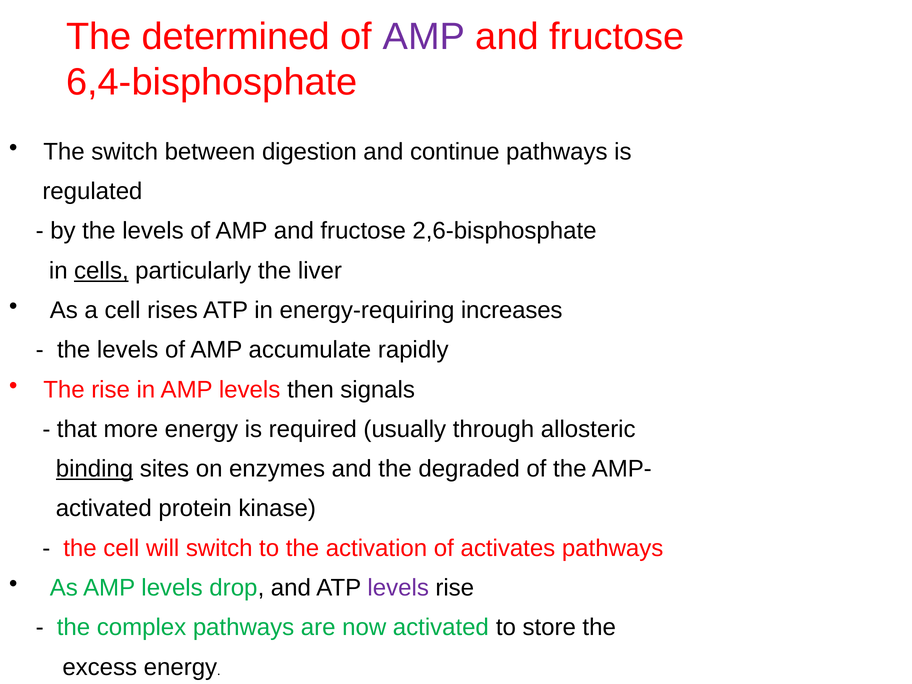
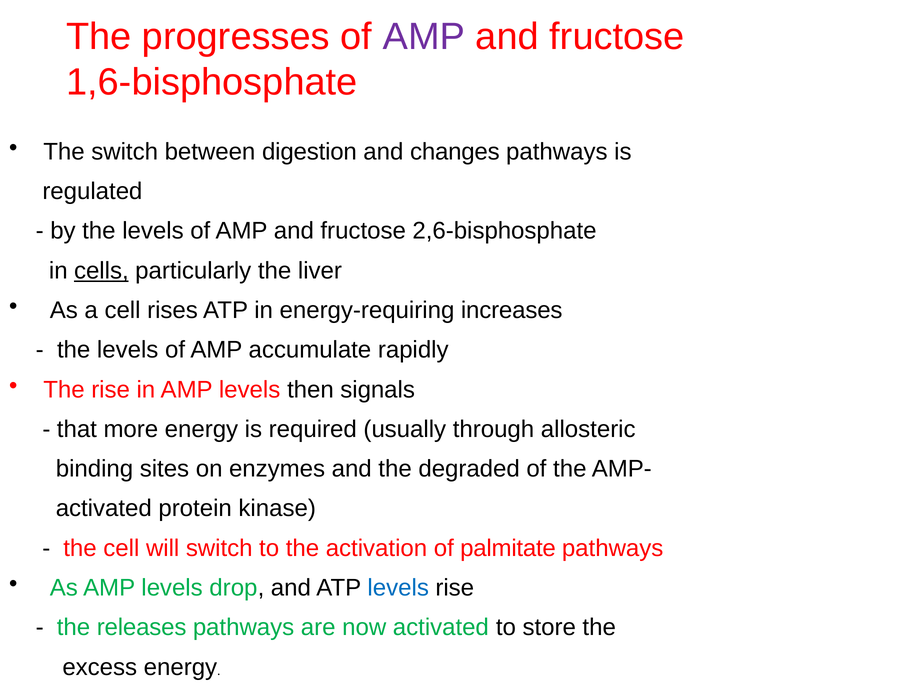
determined: determined -> progresses
6,4-bisphosphate: 6,4-bisphosphate -> 1,6-bisphosphate
continue: continue -> changes
binding underline: present -> none
activates: activates -> palmitate
levels at (398, 588) colour: purple -> blue
complex: complex -> releases
